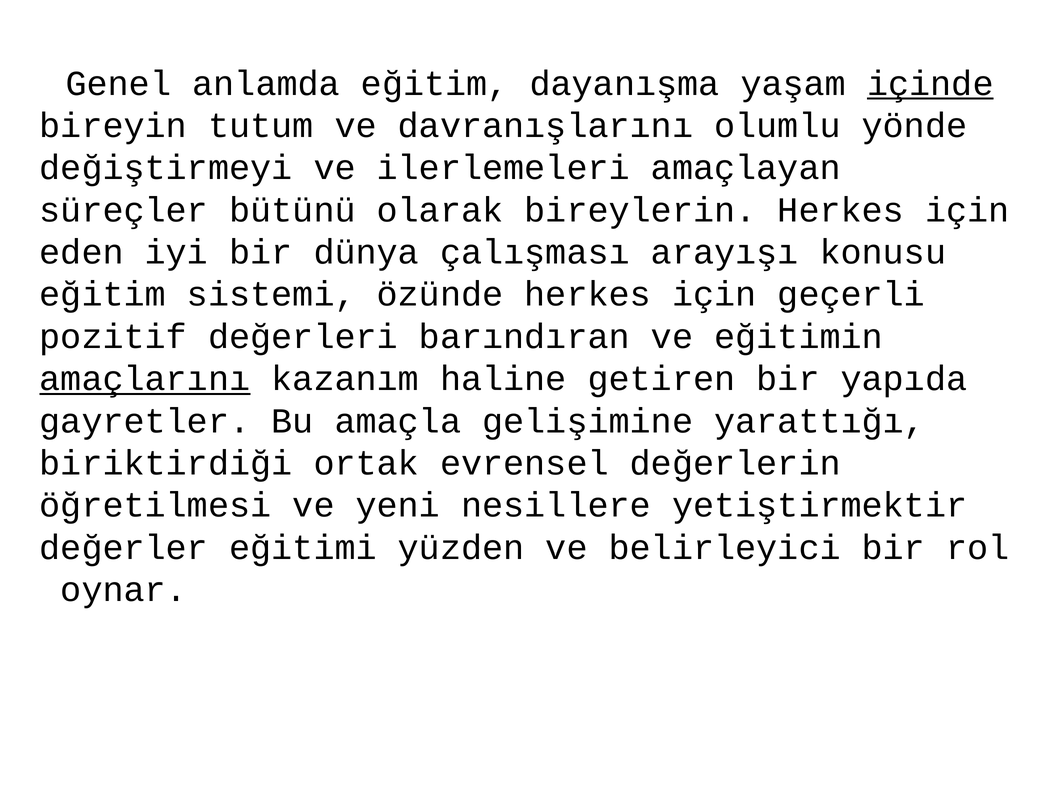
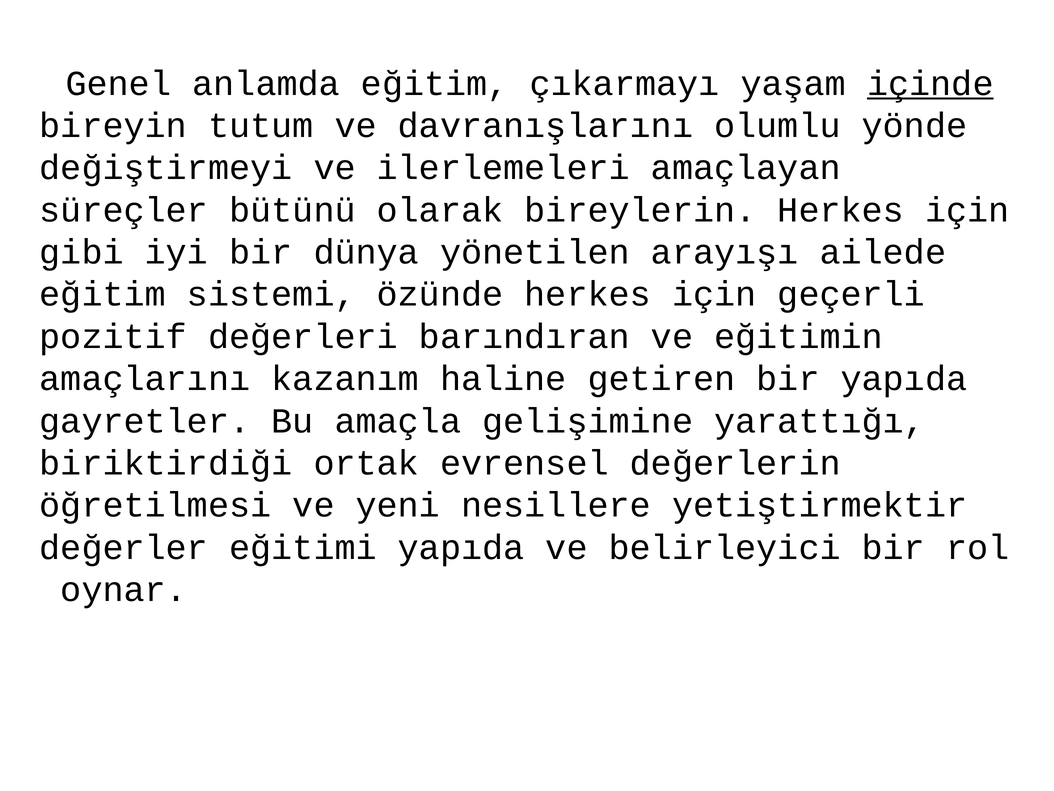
dayanışma: dayanışma -> çıkarmayı
eden: eden -> gibi
çalışması: çalışması -> yönetilen
konusu: konusu -> ailede
amaçlarını underline: present -> none
eğitimi yüzden: yüzden -> yapıda
